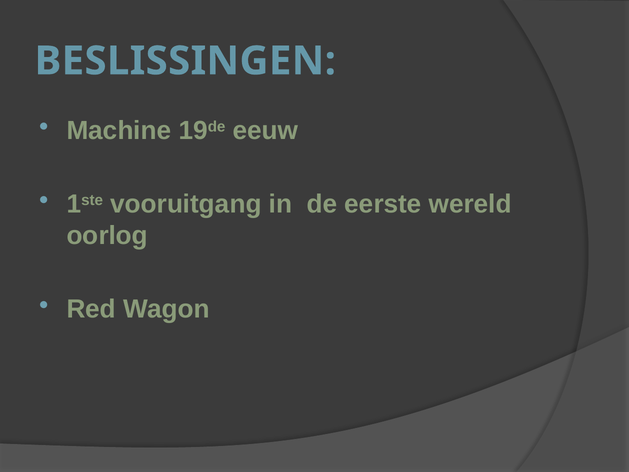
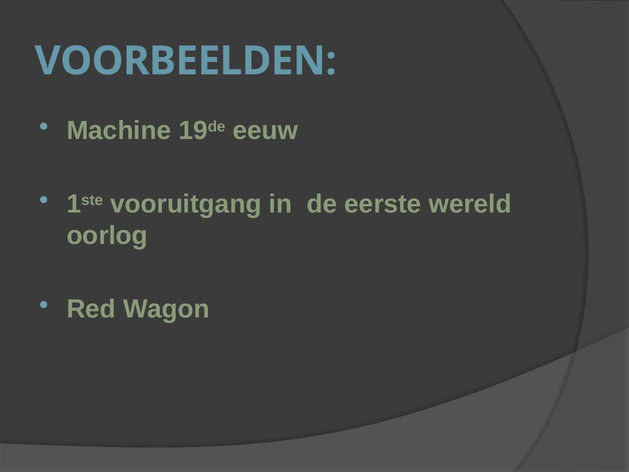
BESLISSINGEN: BESLISSINGEN -> VOORBEELDEN
